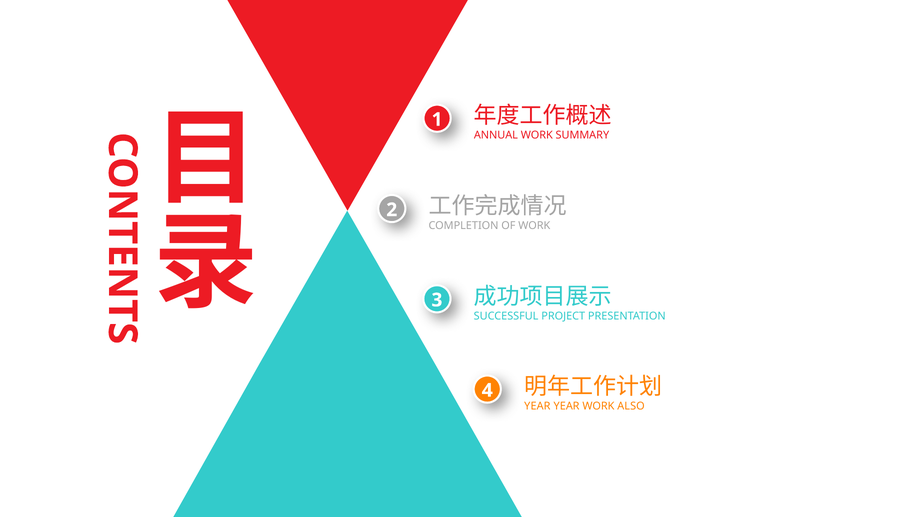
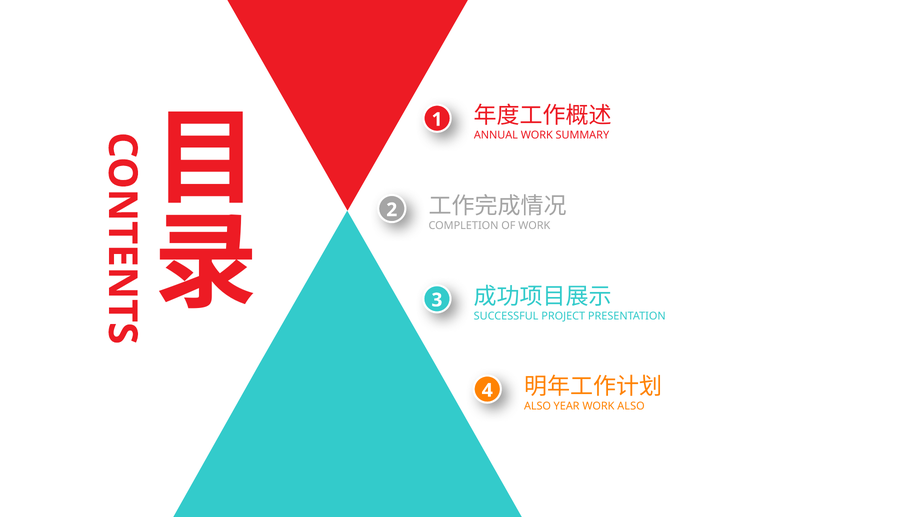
YEAR at (537, 407): YEAR -> ALSO
